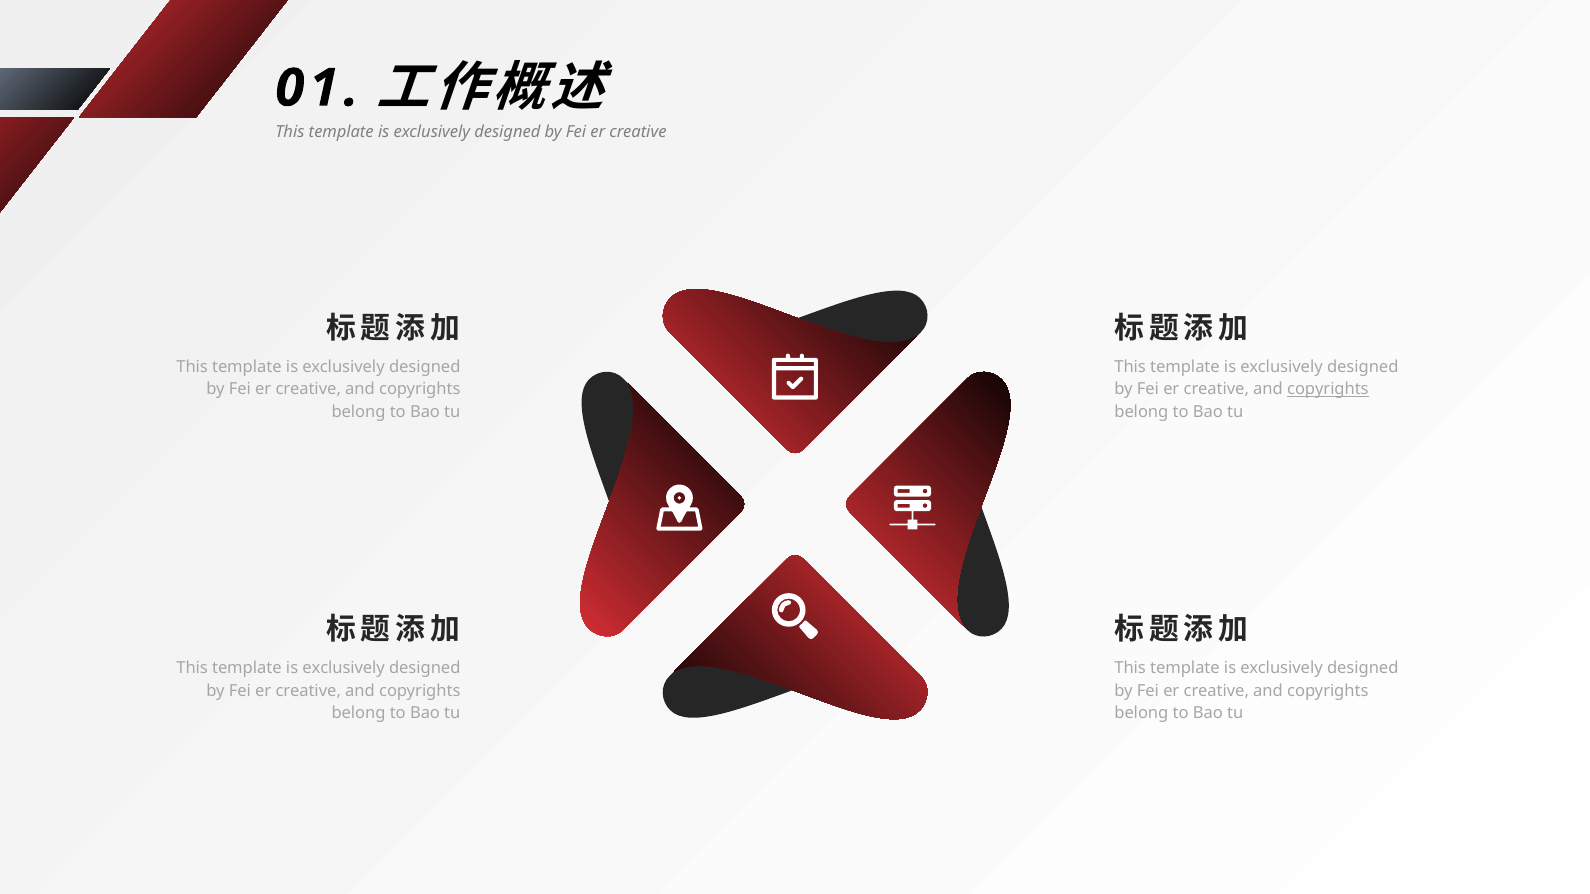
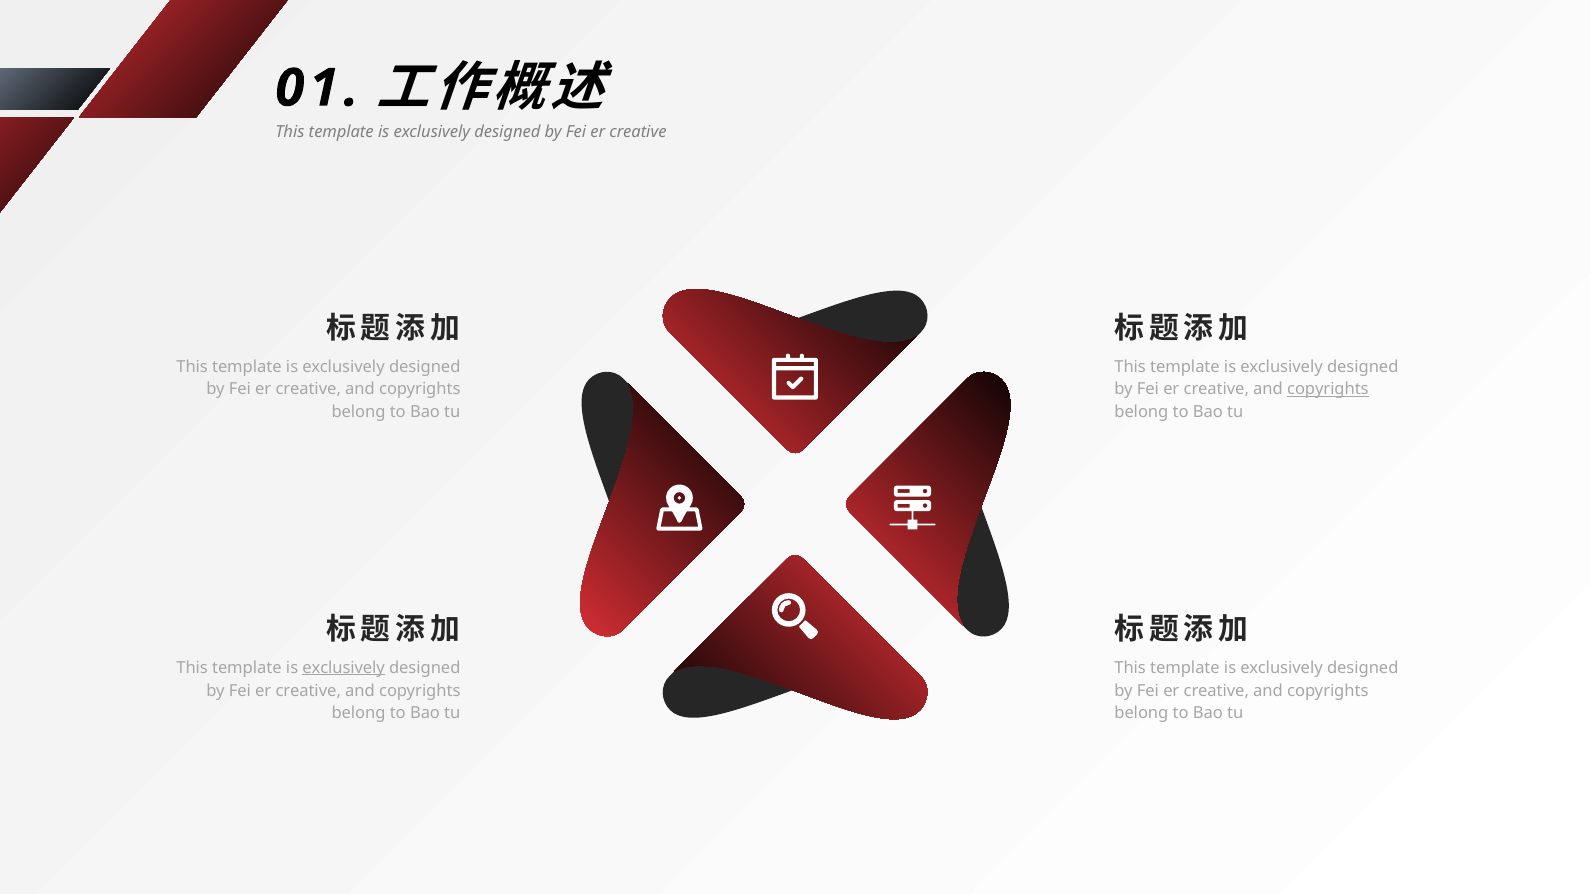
exclusively at (344, 668) underline: none -> present
